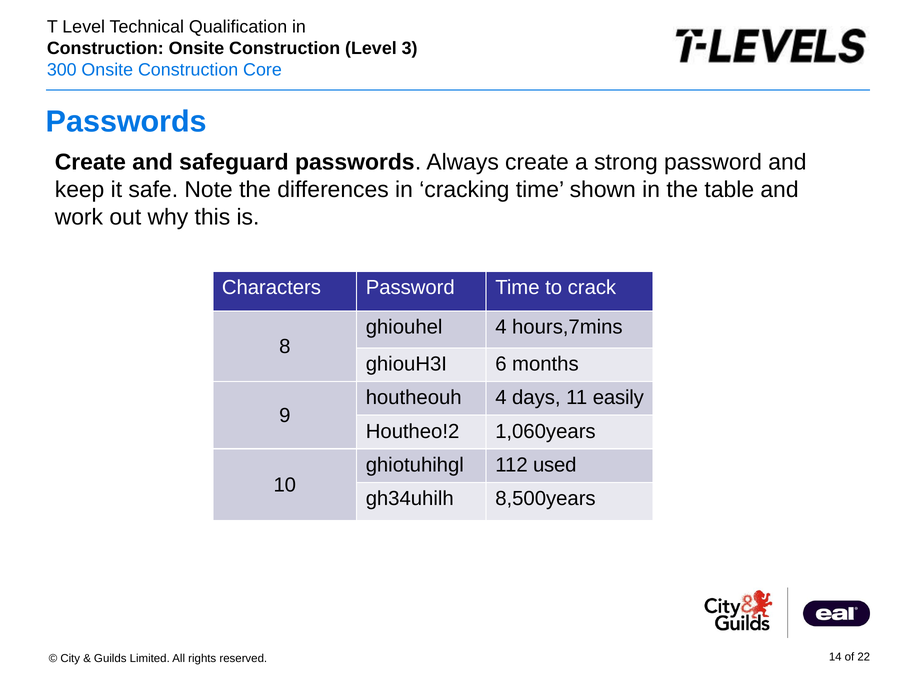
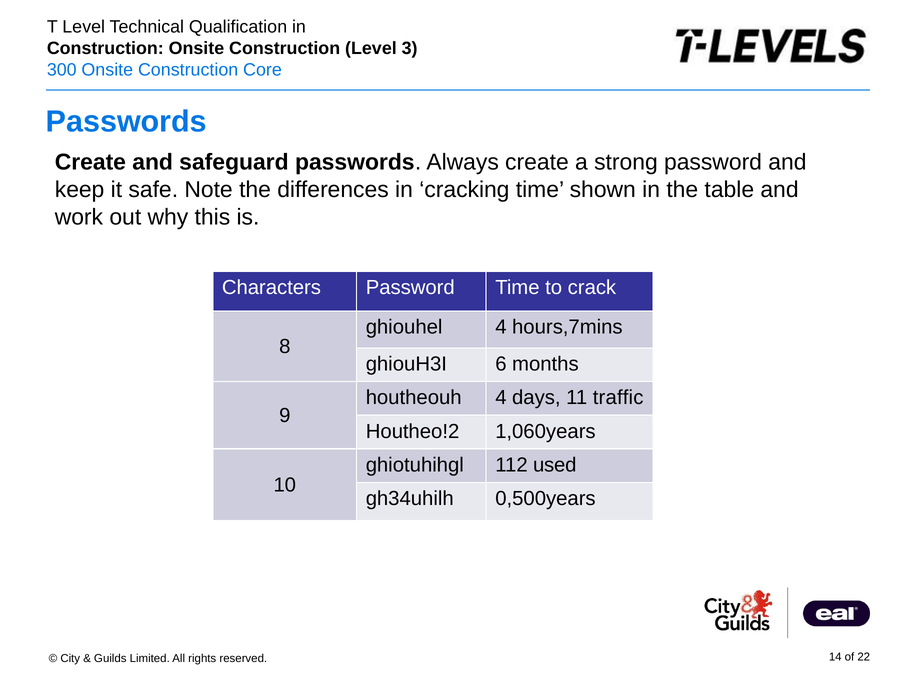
easily: easily -> traffic
8,500years: 8,500years -> 0,500years
